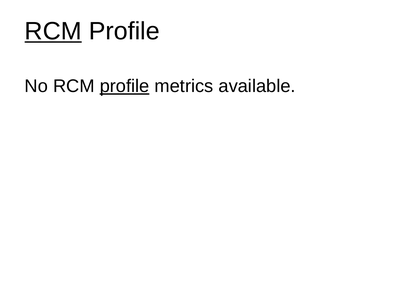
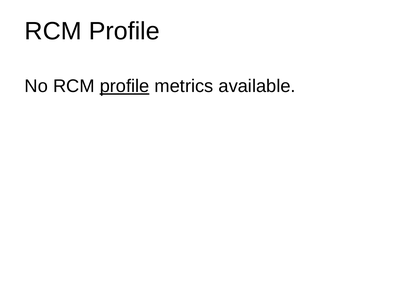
RCM at (53, 31) underline: present -> none
